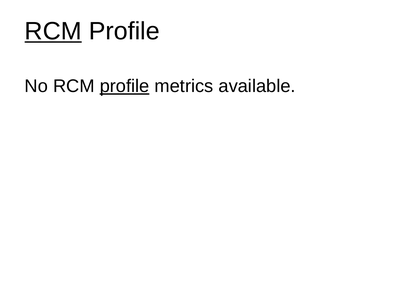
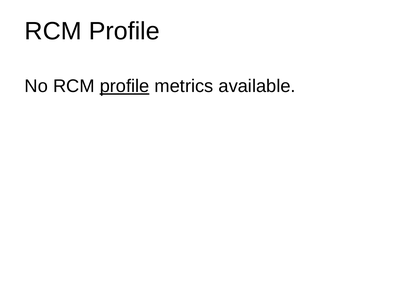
RCM at (53, 31) underline: present -> none
